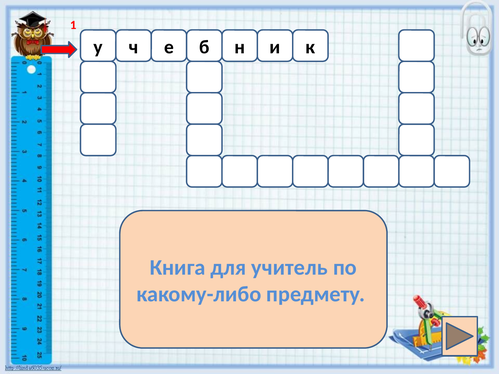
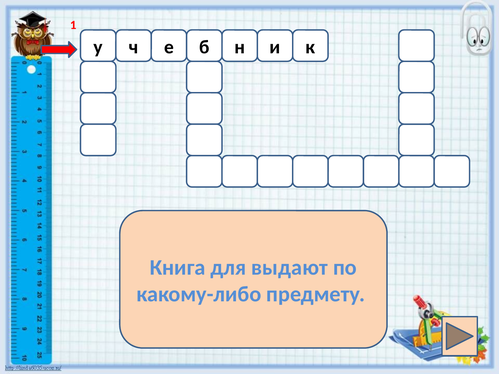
учитель: учитель -> выдают
